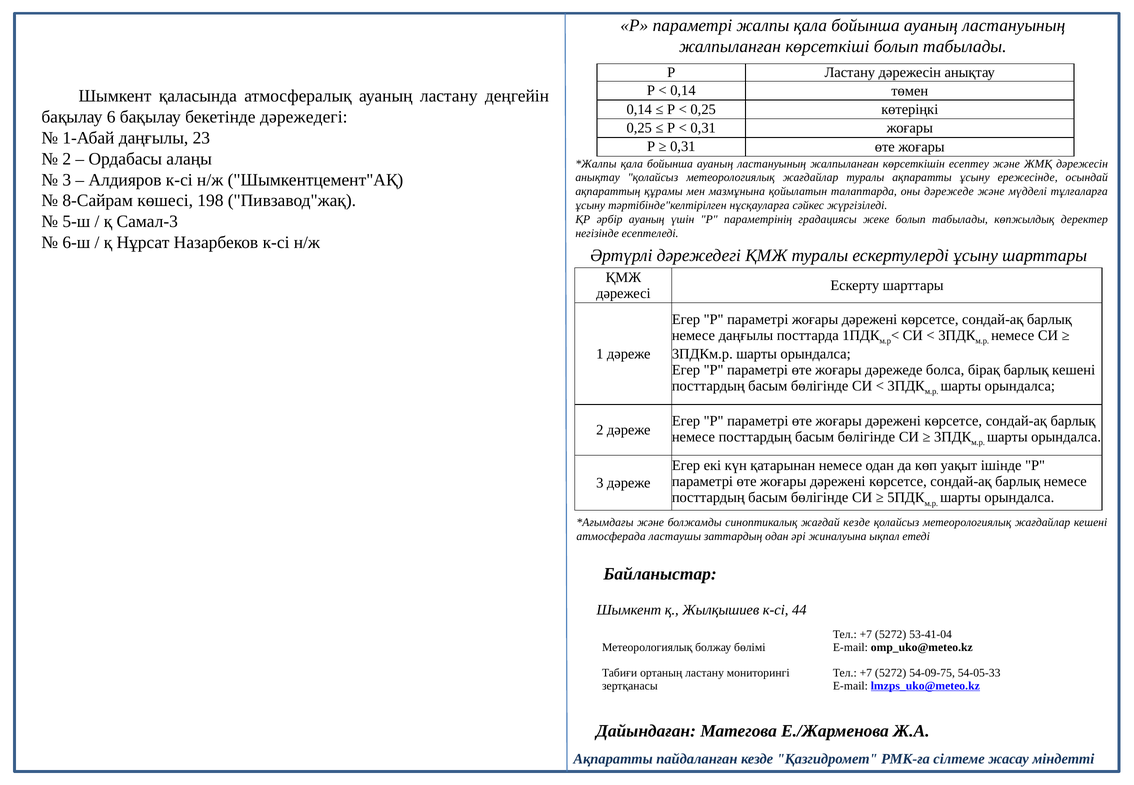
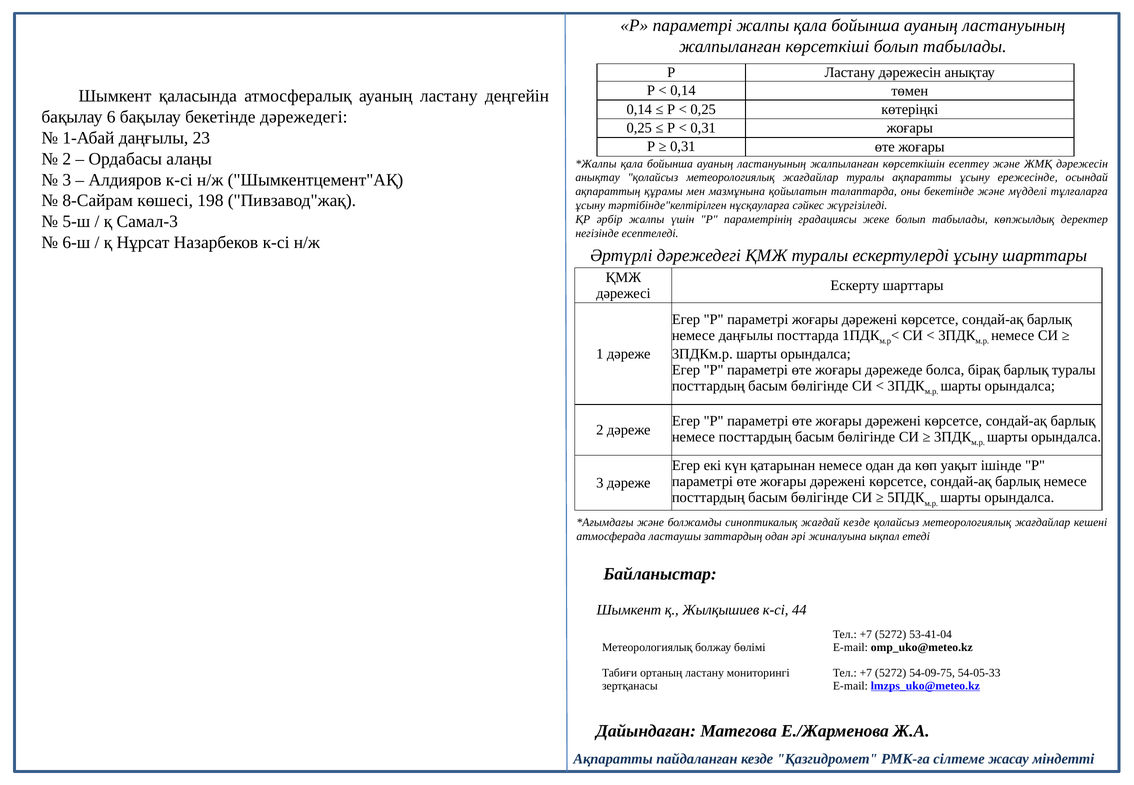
оны дәрежеде: дәрежеде -> бекетінде
әрбір ауаның: ауаның -> жалпы
барлық кешені: кешені -> туралы
